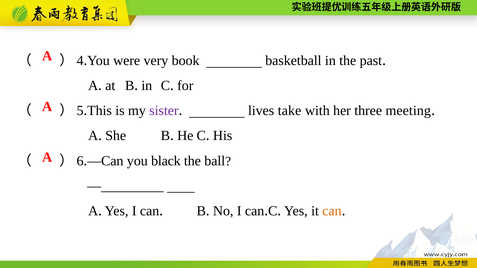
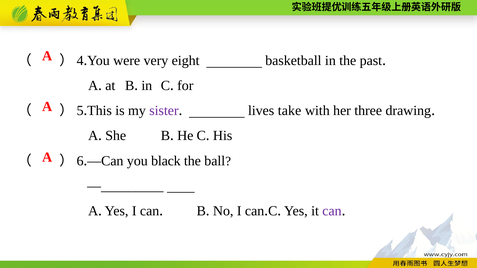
book: book -> eight
meeting: meeting -> drawing
can at (332, 211) colour: orange -> purple
